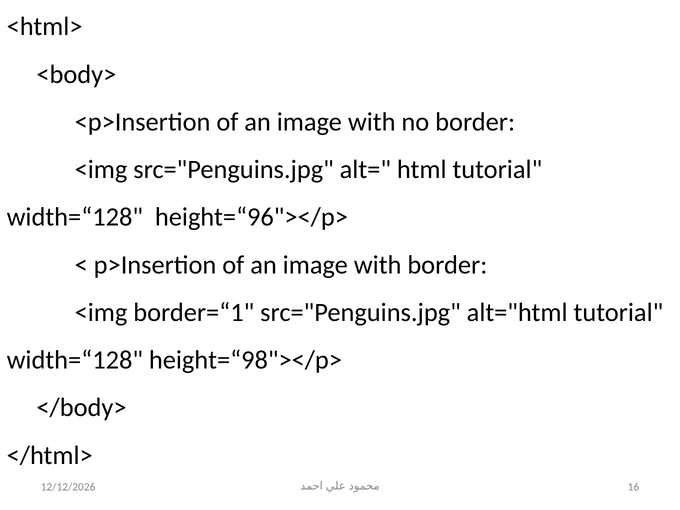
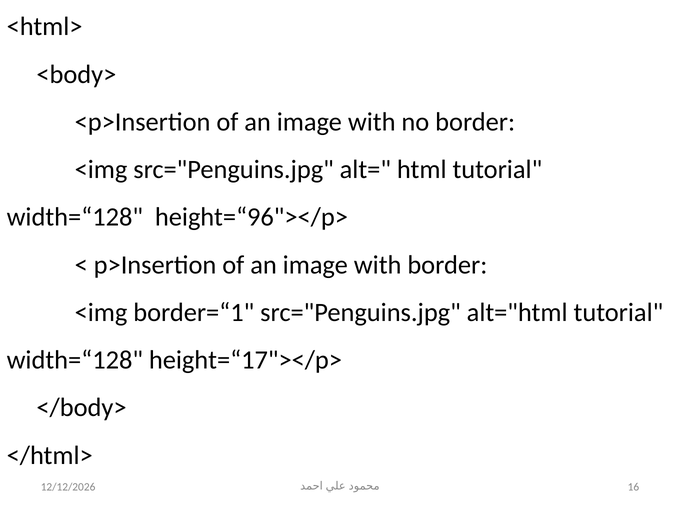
height=“98"></p>: height=“98"></p> -> height=“17"></p>
